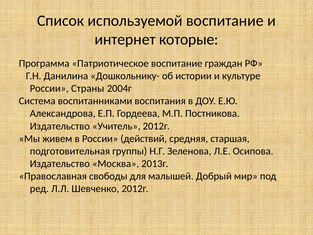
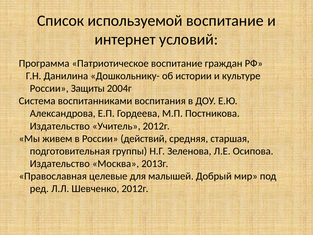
которые: которые -> условий
Страны: Страны -> Защиты
свободы: свободы -> целевые
